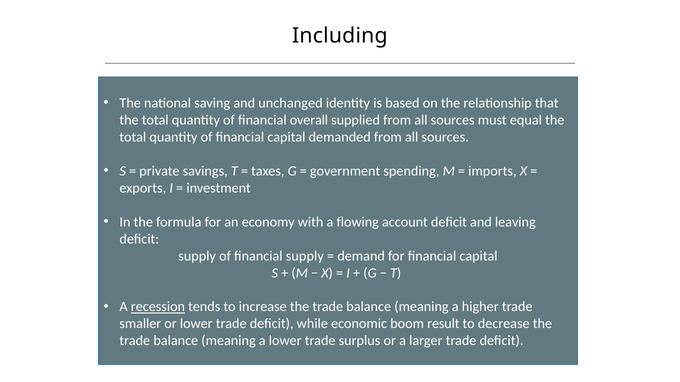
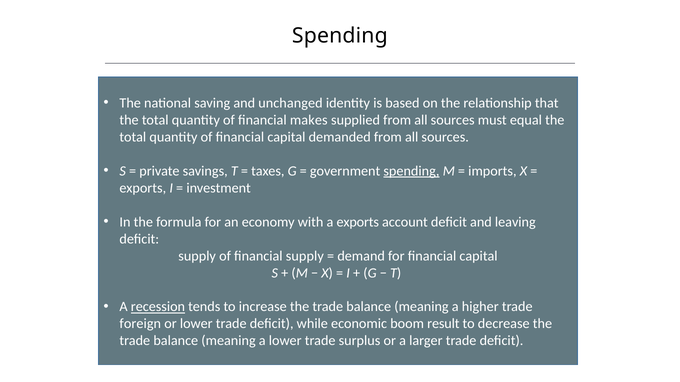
Including at (340, 36): Including -> Spending
overall: overall -> makes
spending at (411, 171) underline: none -> present
a flowing: flowing -> exports
smaller: smaller -> foreign
